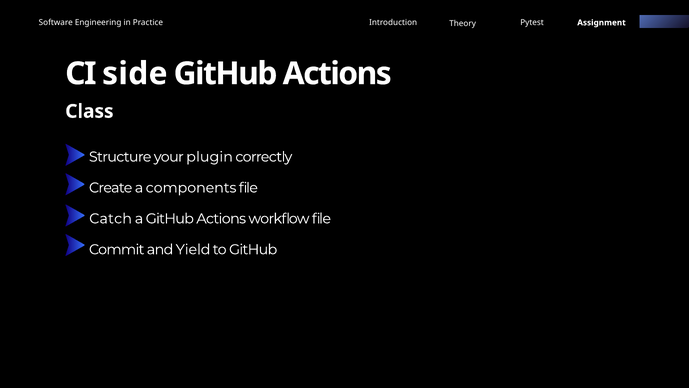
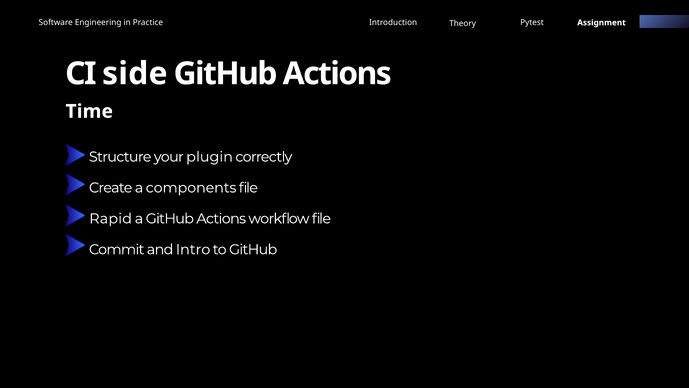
Class: Class -> Time
Catch: Catch -> Rapid
Yield: Yield -> Intro
